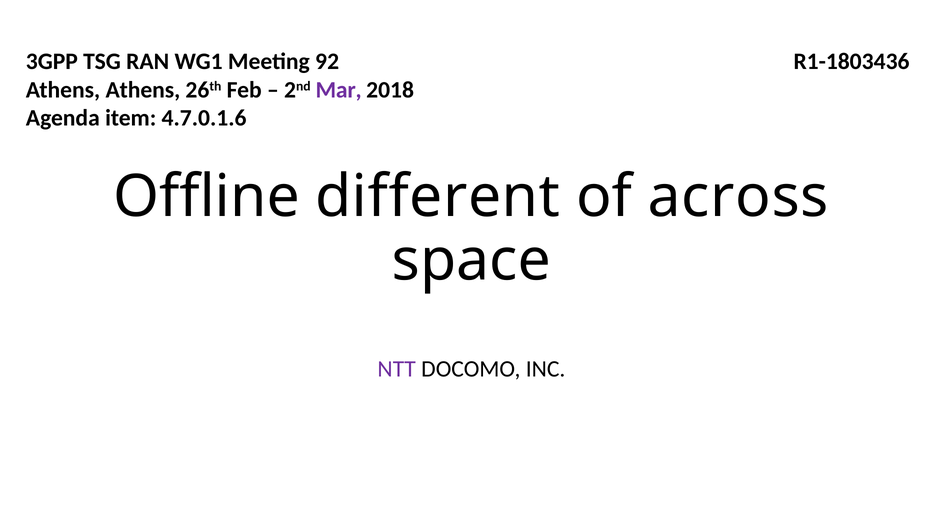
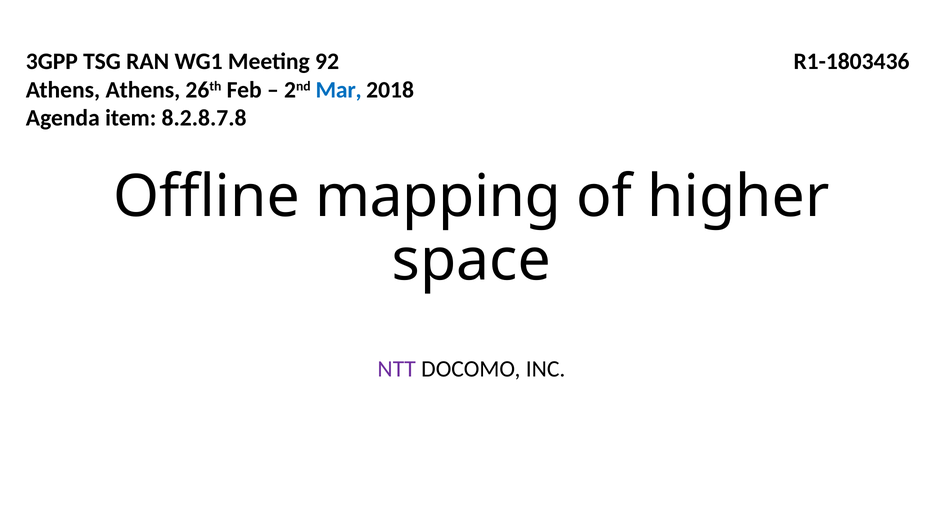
Mar colour: purple -> blue
4.7.0.1.6: 4.7.0.1.6 -> 8.2.8.7.8
different: different -> mapping
across: across -> higher
